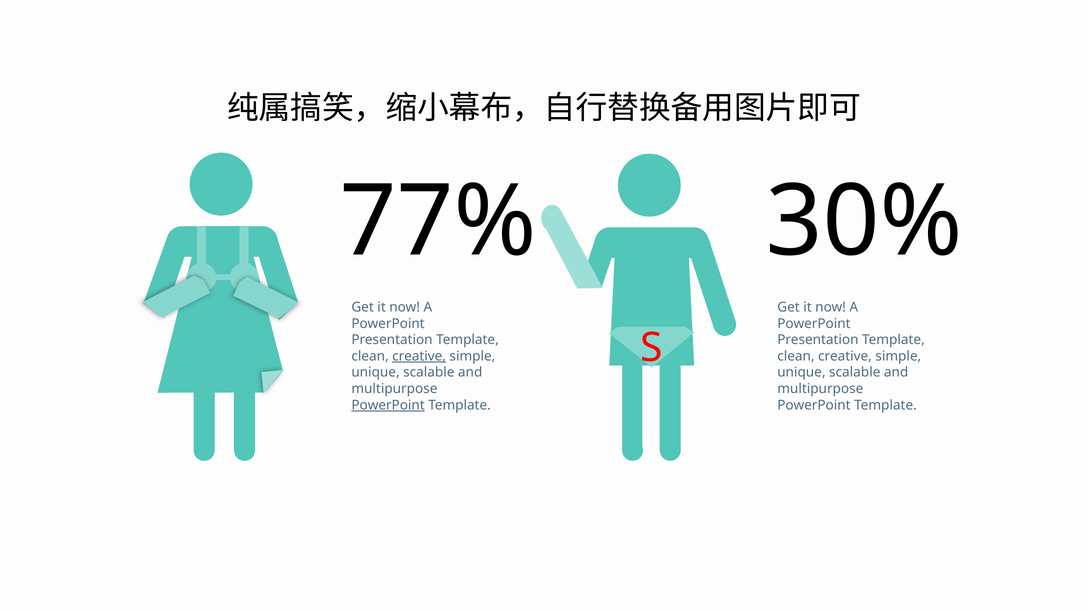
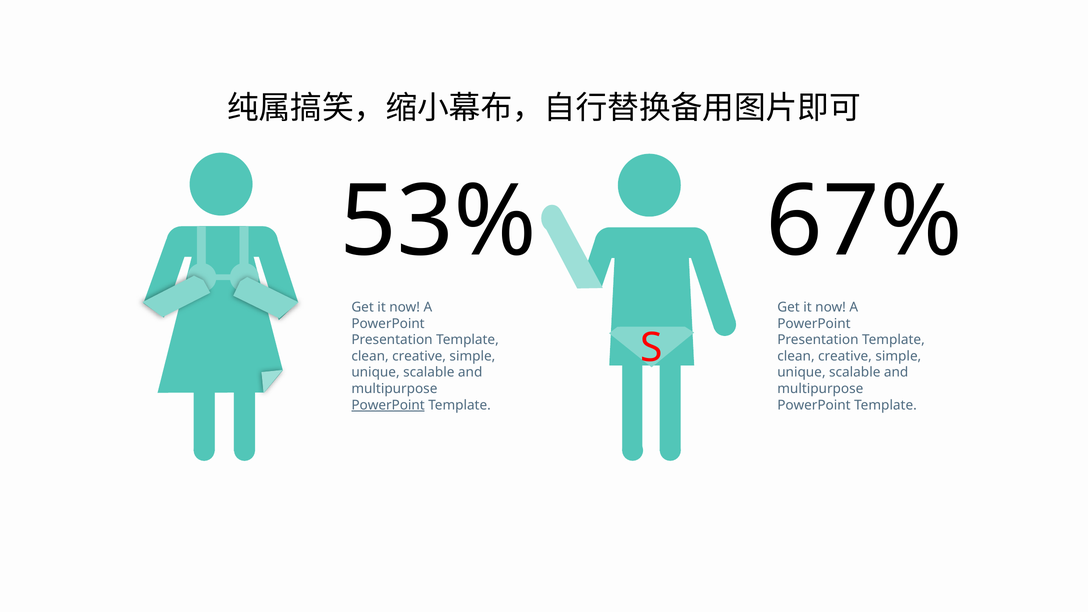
77%: 77% -> 53%
30%: 30% -> 67%
creative at (419, 356) underline: present -> none
